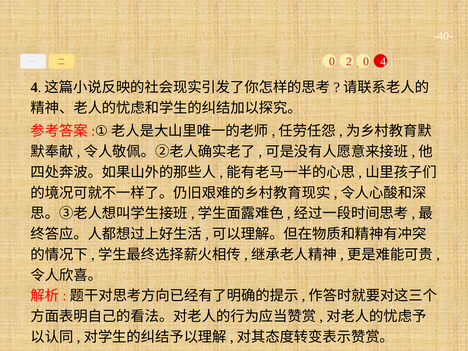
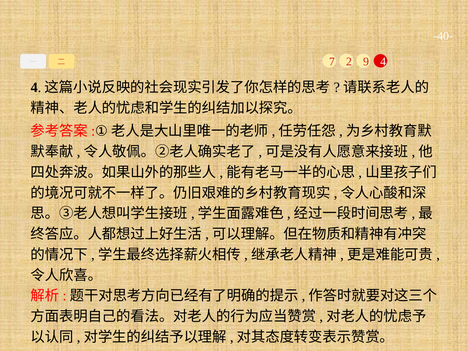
0 at (332, 62): 0 -> 7
2 0: 0 -> 9
